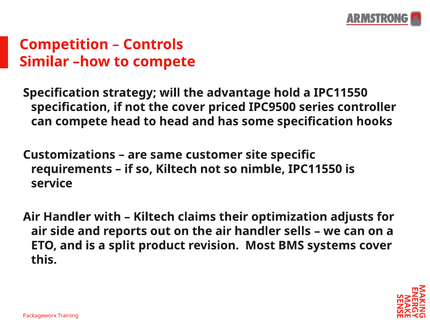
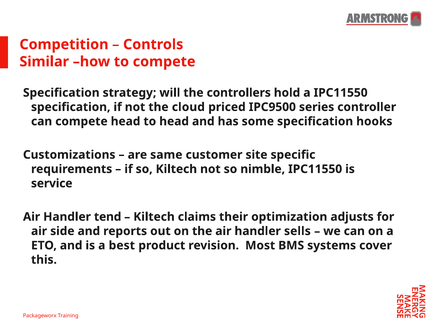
advantage: advantage -> controllers
the cover: cover -> cloud
with: with -> tend
split: split -> best
